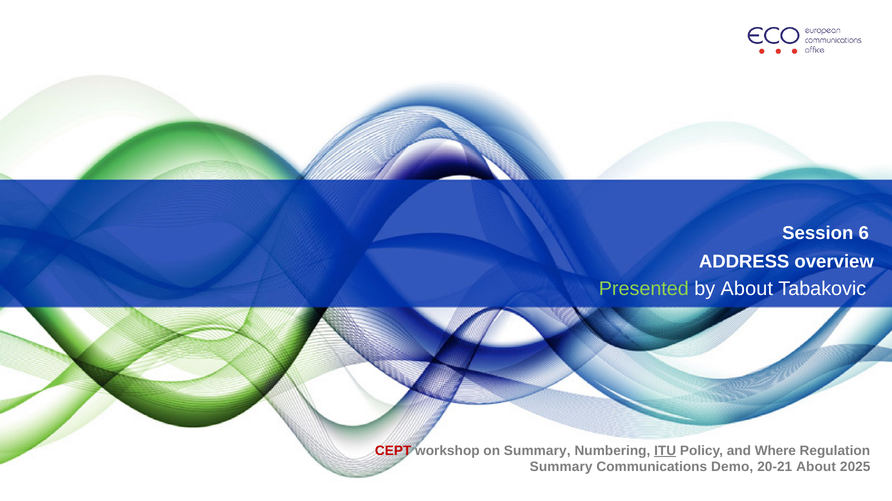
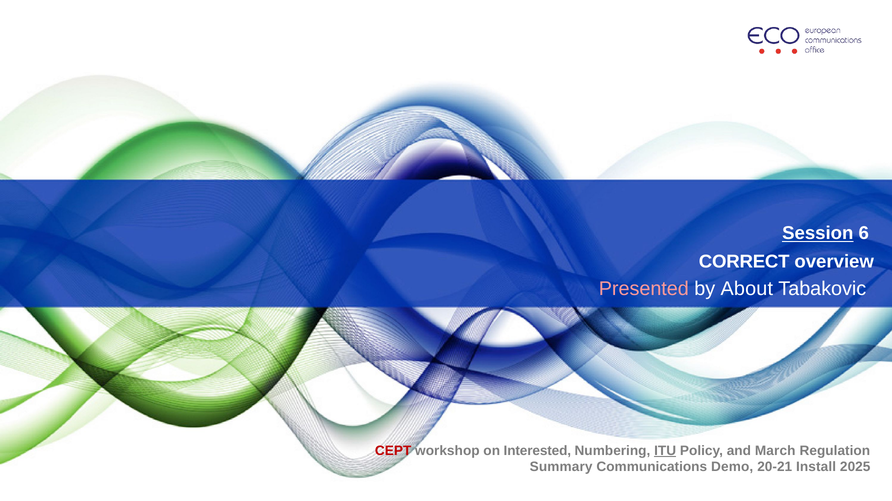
Session underline: none -> present
ADDRESS: ADDRESS -> CORRECT
Presented colour: light green -> pink
on Summary: Summary -> Interested
Where: Where -> March
20-21 About: About -> Install
